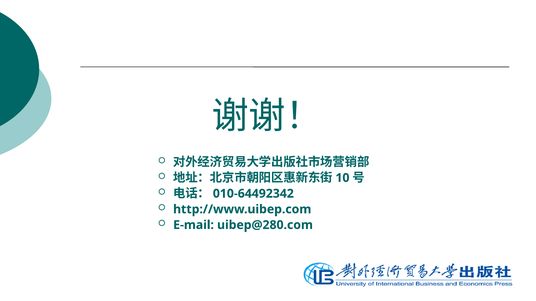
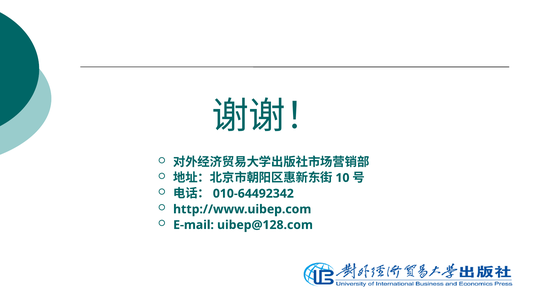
uibep@280.com: uibep@280.com -> uibep@128.com
